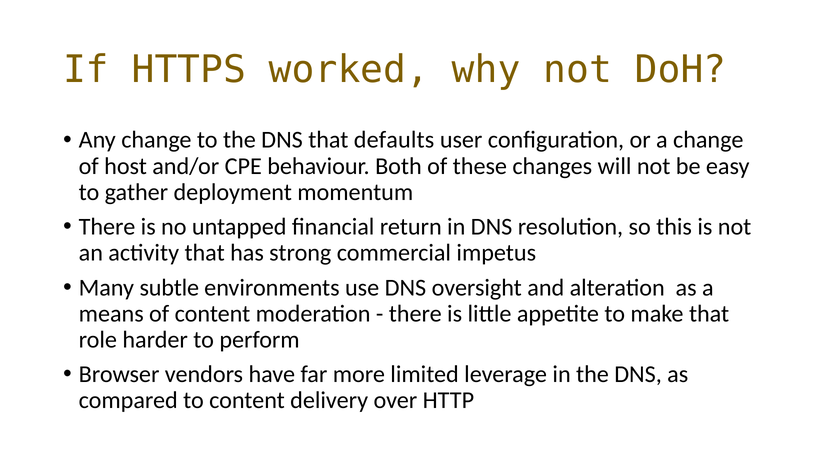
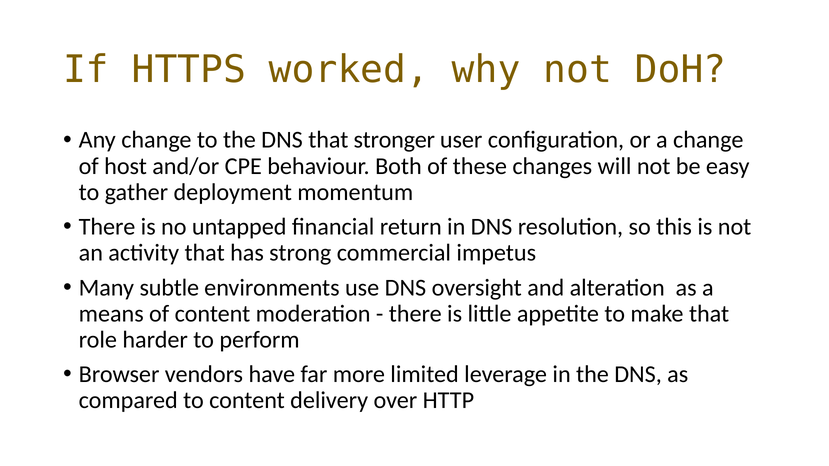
defaults: defaults -> stronger
